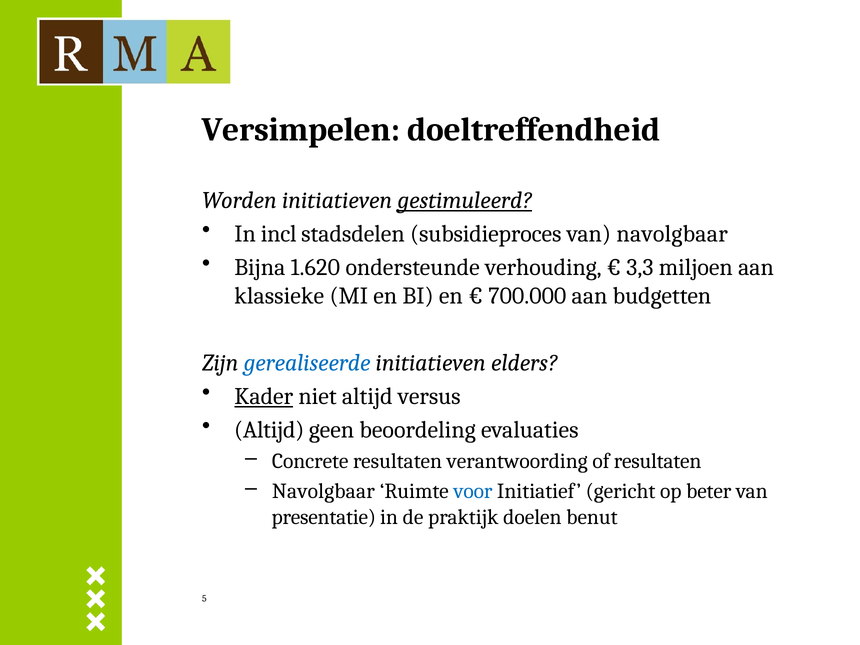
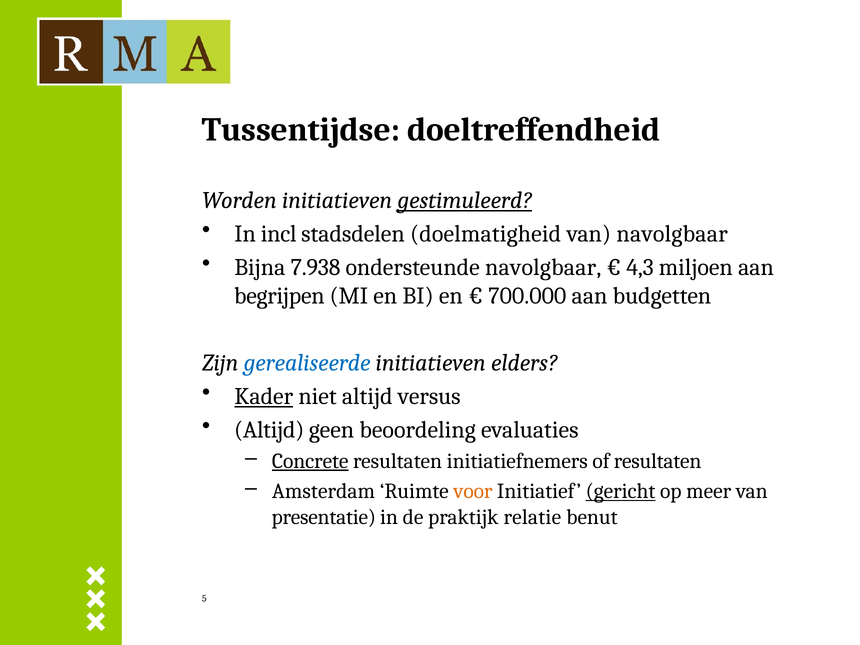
Versimpelen: Versimpelen -> Tussentijdse
subsidieproces: subsidieproces -> doelmatigheid
1.620: 1.620 -> 7.938
ondersteunde verhouding: verhouding -> navolgbaar
3,3: 3,3 -> 4,3
klassieke: klassieke -> begrijpen
Concrete underline: none -> present
verantwoording: verantwoording -> initiatiefnemers
Navolgbaar at (323, 491): Navolgbaar -> Amsterdam
voor colour: blue -> orange
gericht underline: none -> present
beter: beter -> meer
doelen: doelen -> relatie
